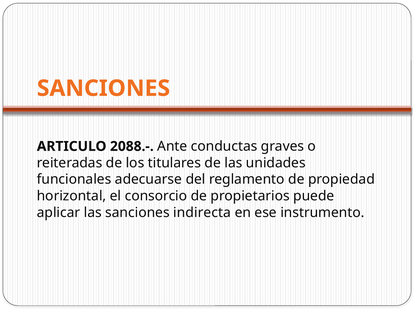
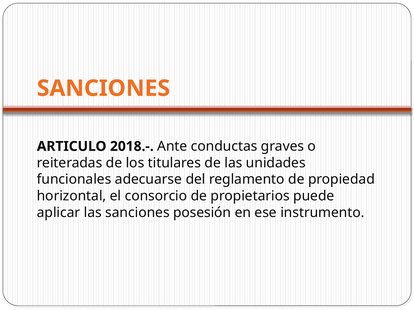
2088.-: 2088.- -> 2018.-
indirecta: indirecta -> posesión
